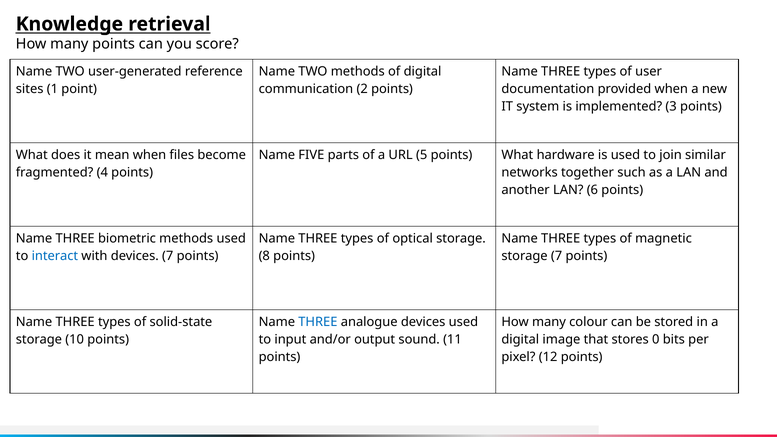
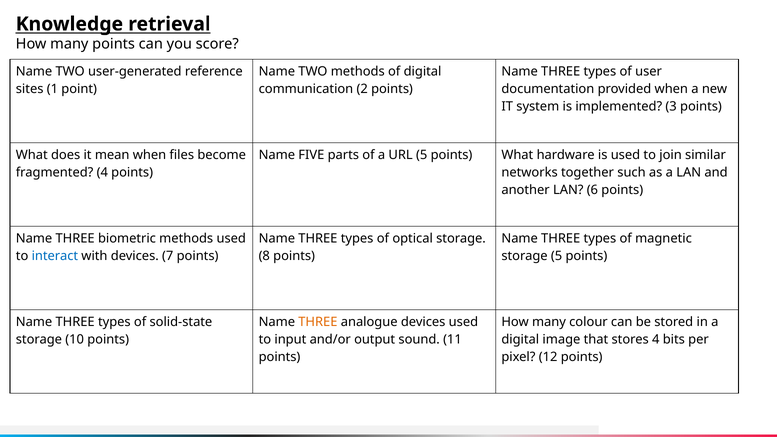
storage 7: 7 -> 5
THREE at (318, 322) colour: blue -> orange
stores 0: 0 -> 4
